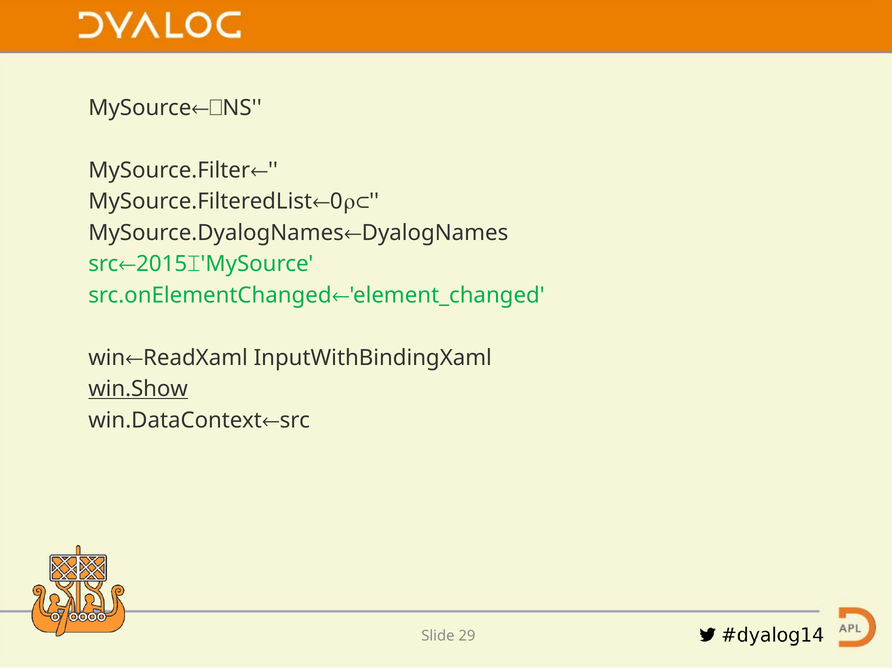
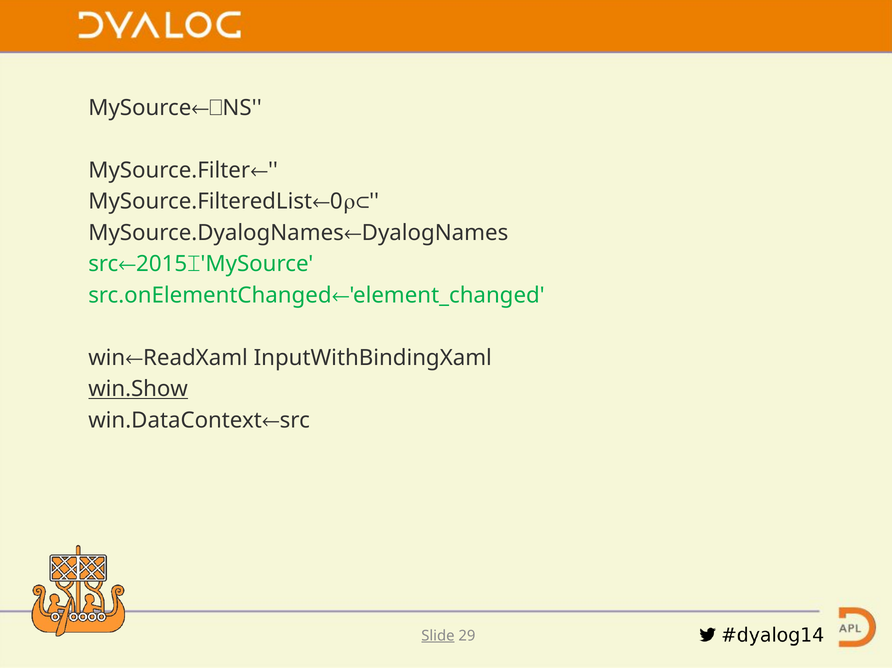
Slide underline: none -> present
